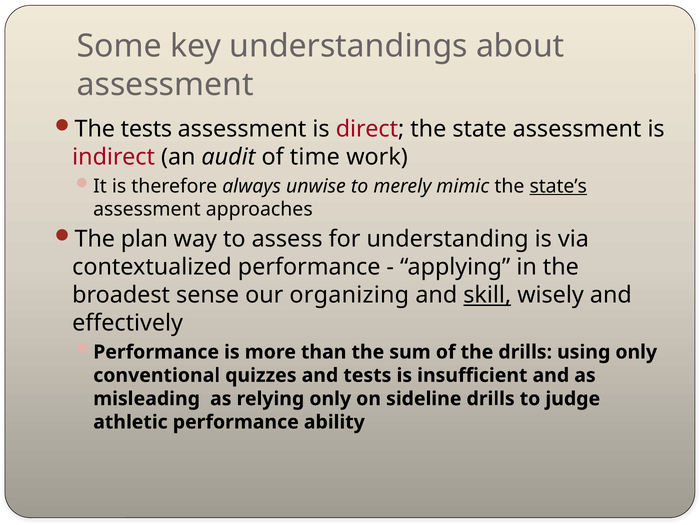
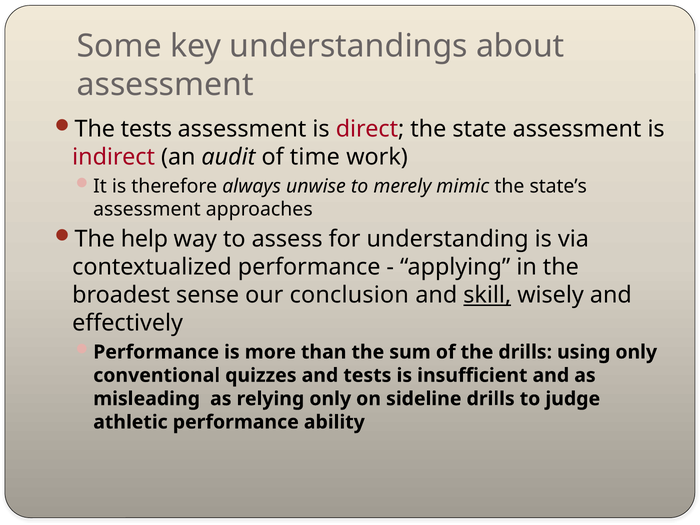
state’s underline: present -> none
plan: plan -> help
organizing: organizing -> conclusion
